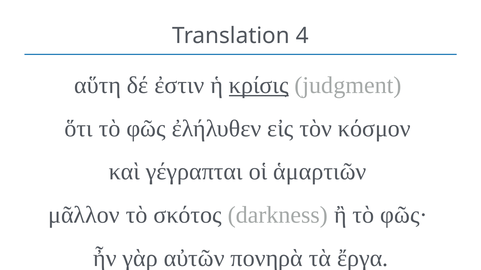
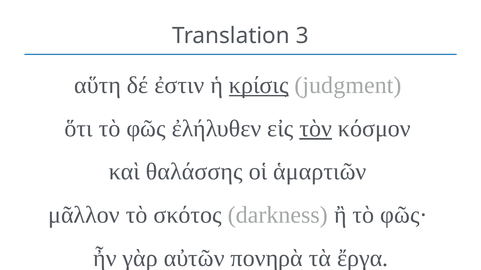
4: 4 -> 3
τὸν underline: none -> present
γέγραπται: γέγραπται -> θαλάσσης
